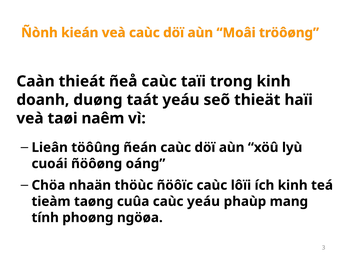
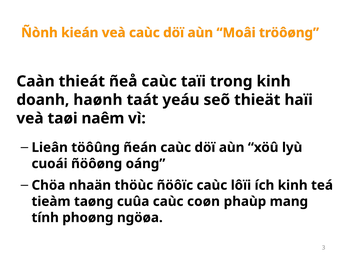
duøng: duøng -> haønh
caùc yeáu: yeáu -> coøn
